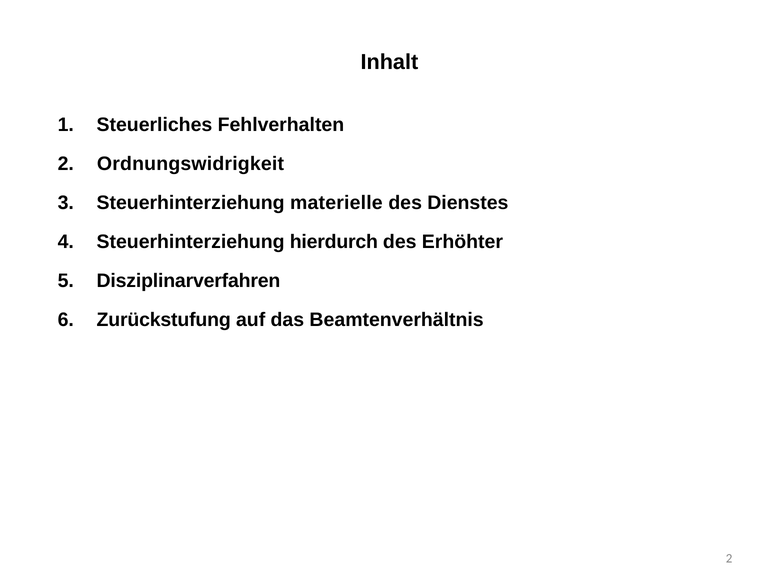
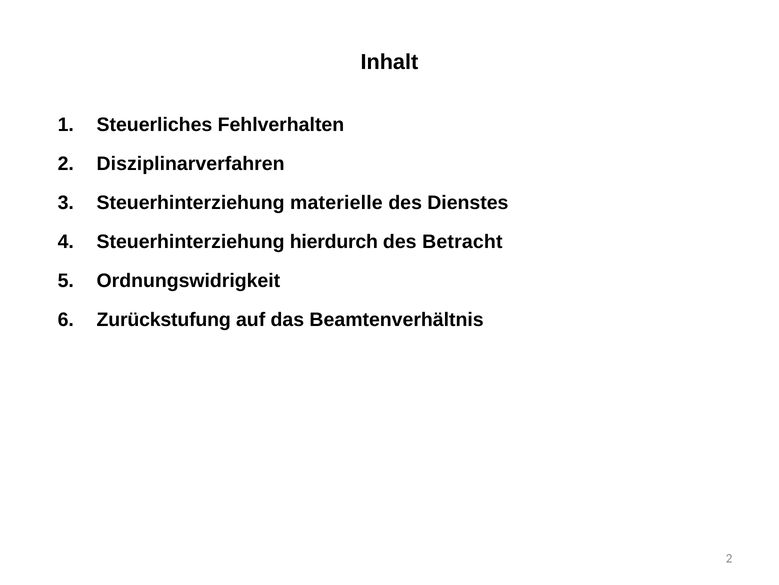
Ordnungswidrigkeit: Ordnungswidrigkeit -> Disziplinarverfahren
Erhöhter: Erhöhter -> Betracht
Disziplinarverfahren: Disziplinarverfahren -> Ordnungswidrigkeit
